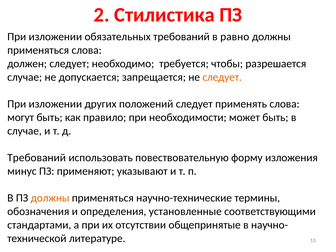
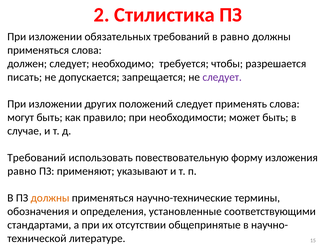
случае at (25, 77): случае -> писать
следует at (222, 77) colour: orange -> purple
минус at (22, 171): минус -> равно
